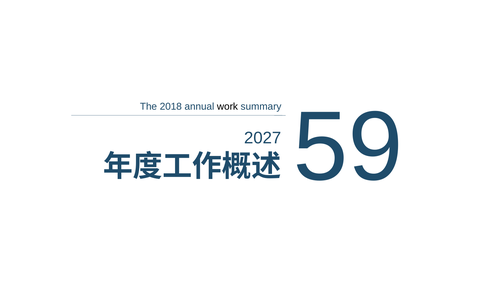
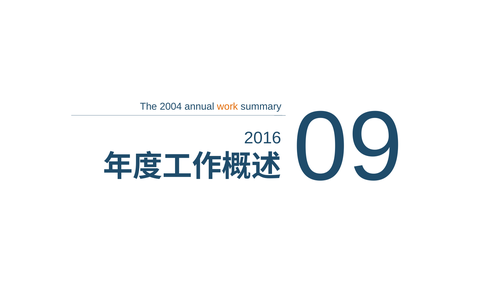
2018: 2018 -> 2004
work colour: black -> orange
59: 59 -> 09
2027: 2027 -> 2016
